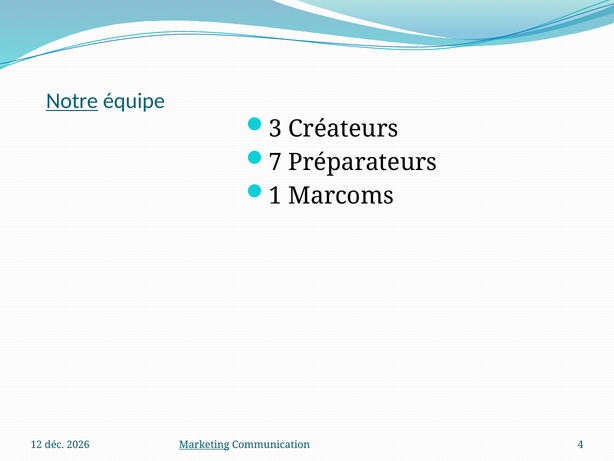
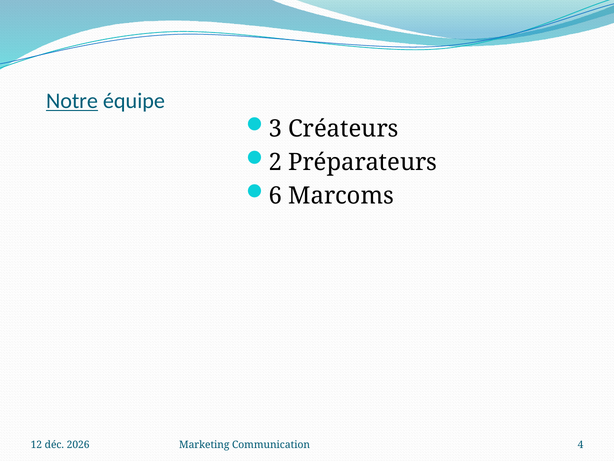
7: 7 -> 2
1: 1 -> 6
Marketing underline: present -> none
